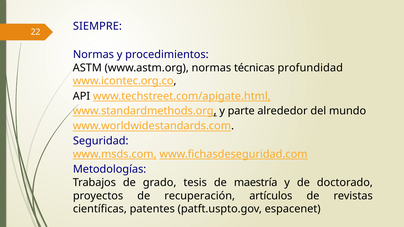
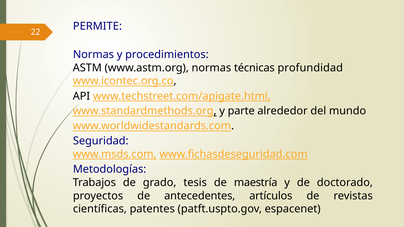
SIEMPRE: SIEMPRE -> PERMITE
recuperación: recuperación -> antecedentes
